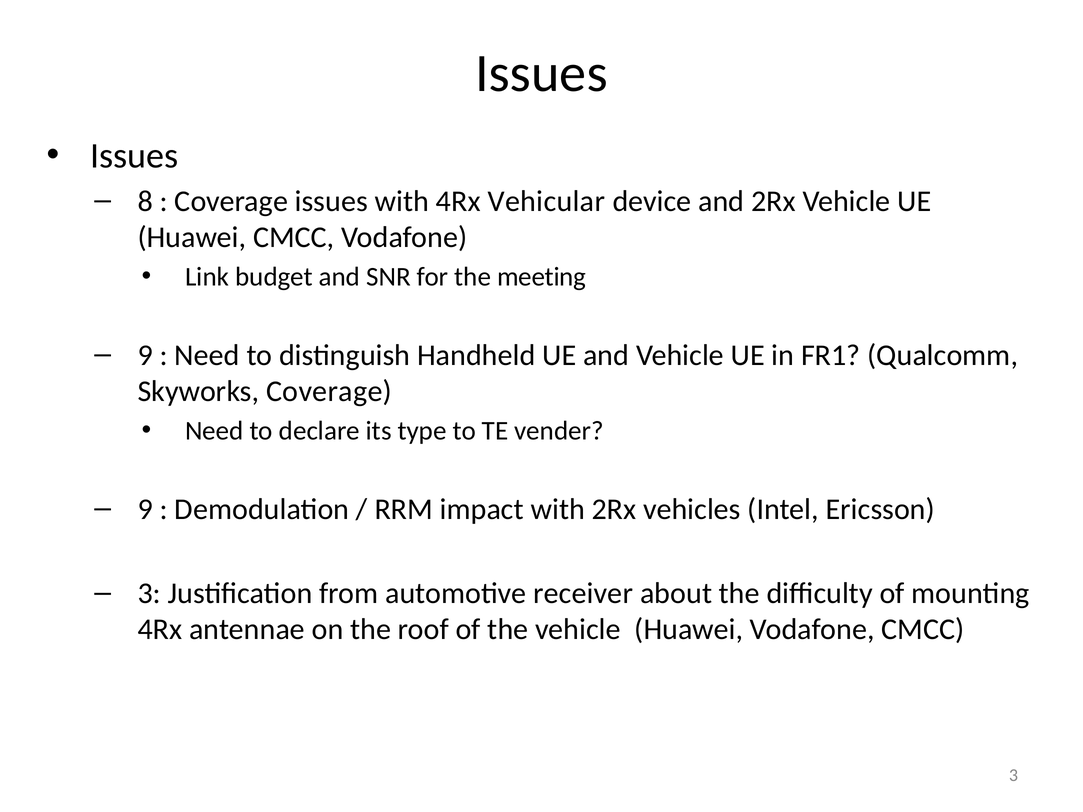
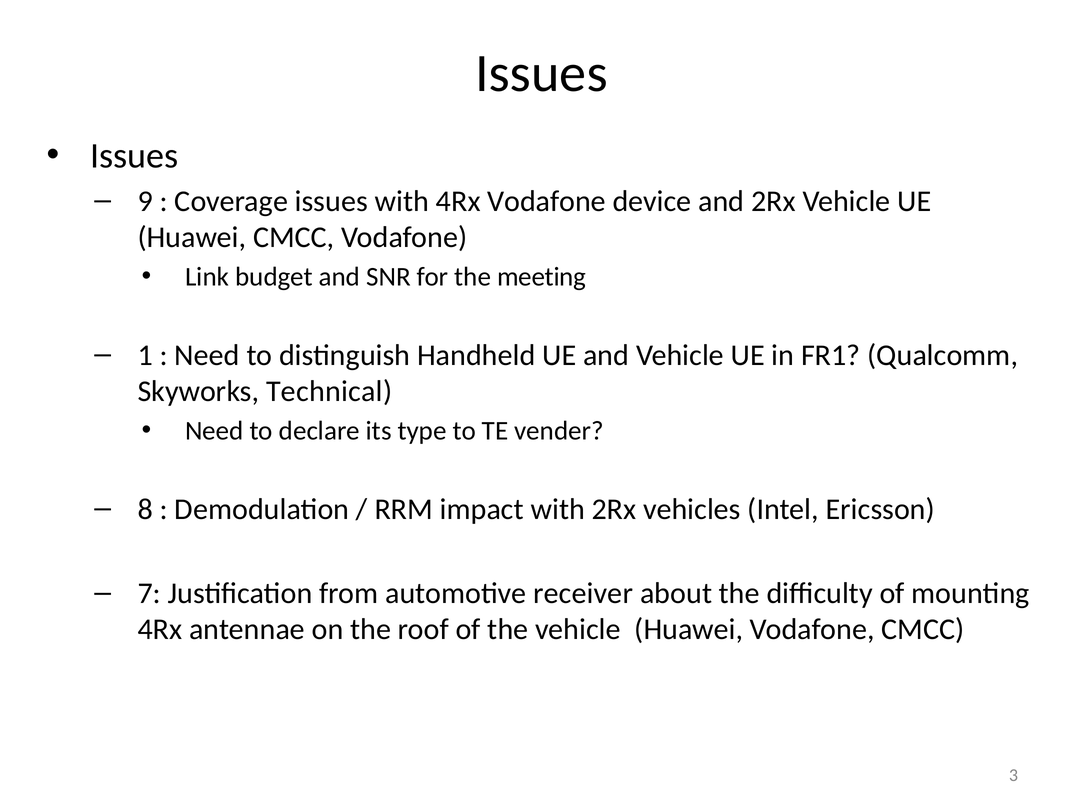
8: 8 -> 9
4Rx Vehicular: Vehicular -> Vodafone
9 at (145, 355): 9 -> 1
Skyworks Coverage: Coverage -> Technical
9 at (145, 509): 9 -> 8
3 at (149, 594): 3 -> 7
